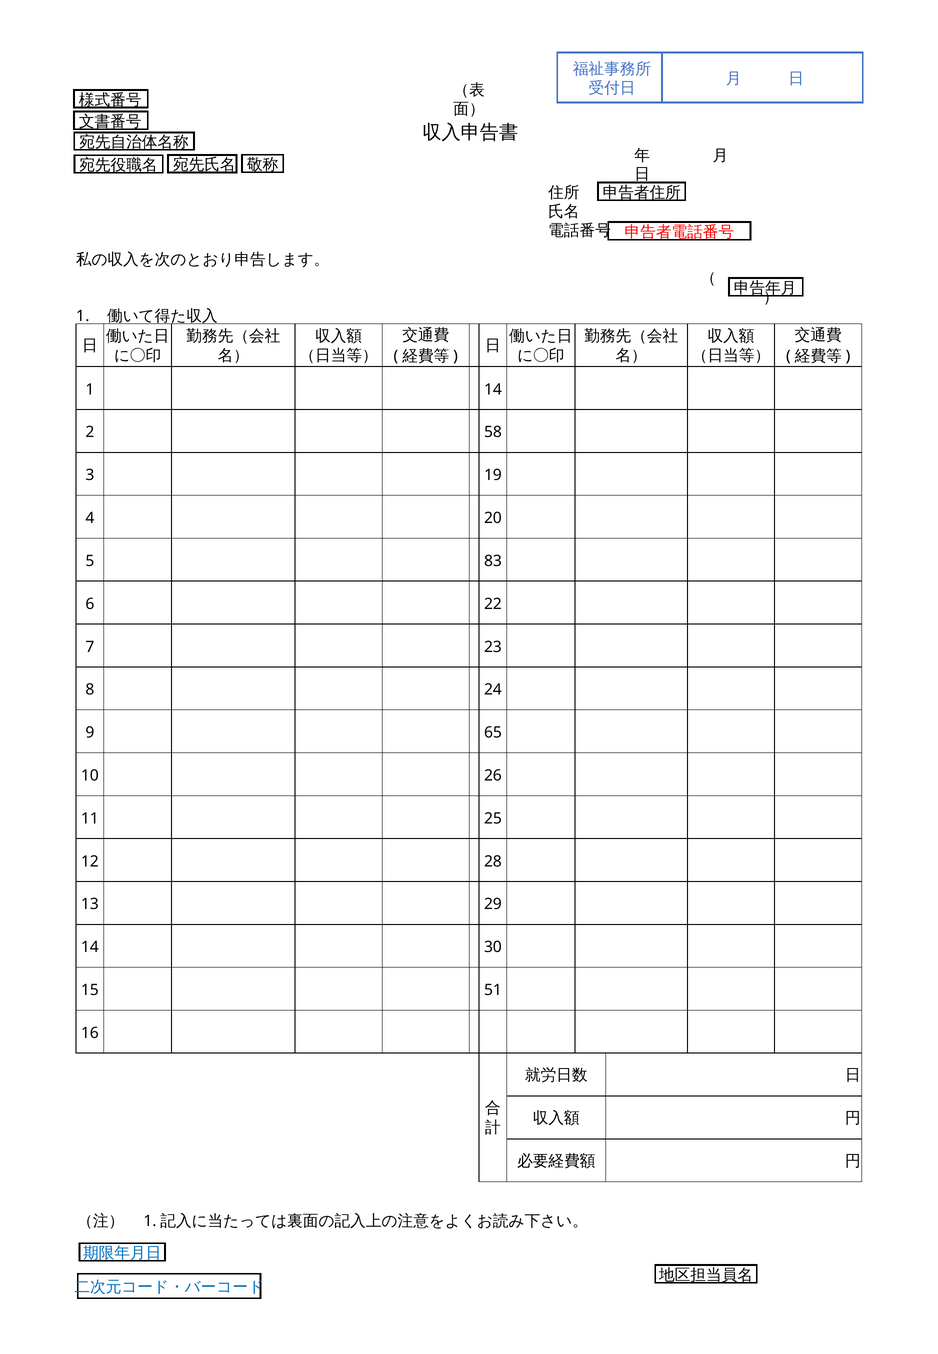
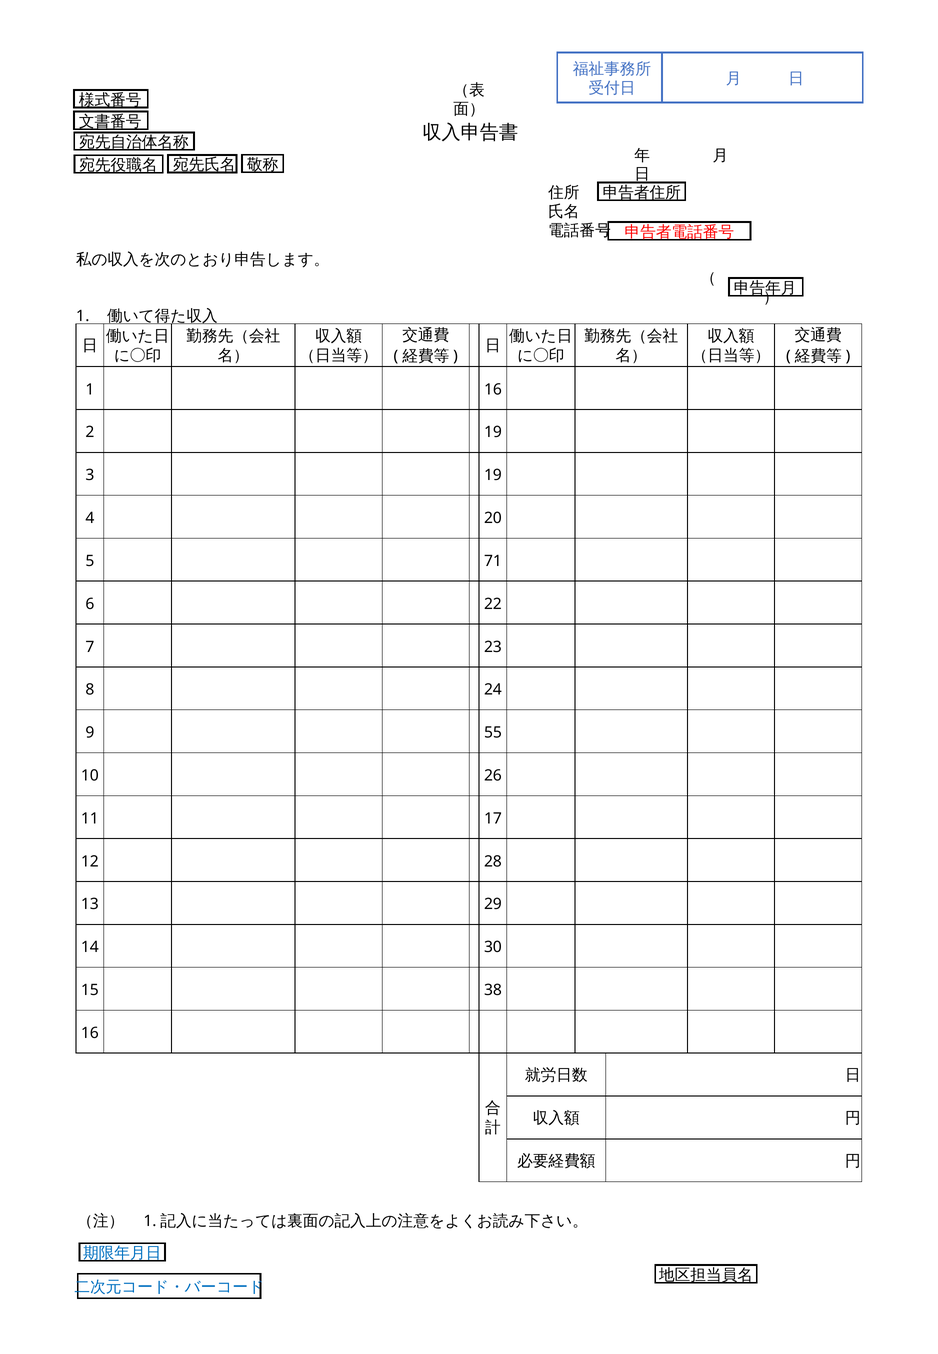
1 14: 14 -> 16
2 58: 58 -> 19
83: 83 -> 71
65: 65 -> 55
25: 25 -> 17
51: 51 -> 38
